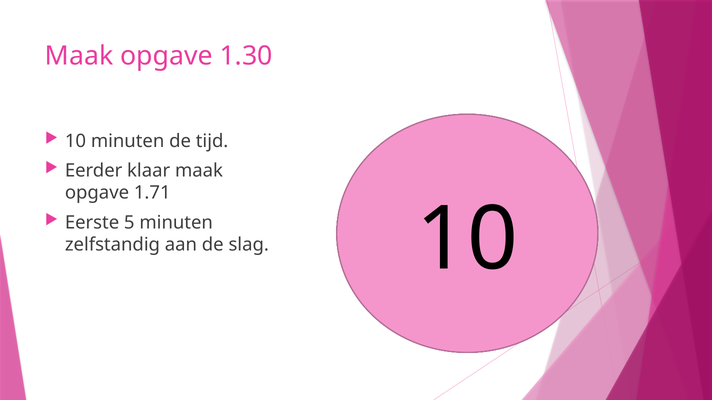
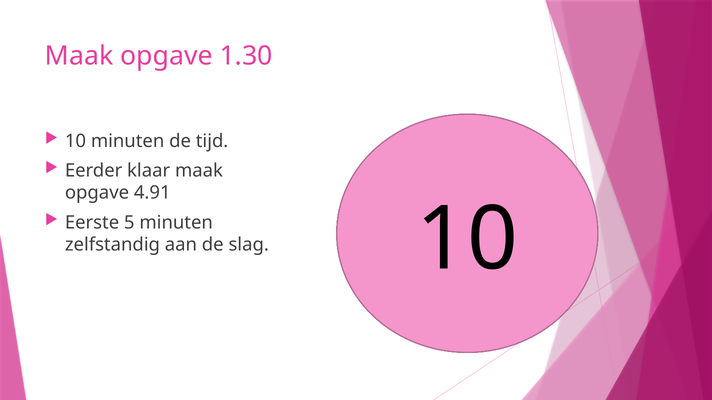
1.71: 1.71 -> 4.91
